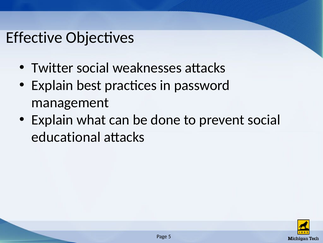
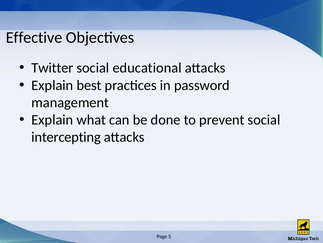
weaknesses: weaknesses -> educational
educational: educational -> intercepting
